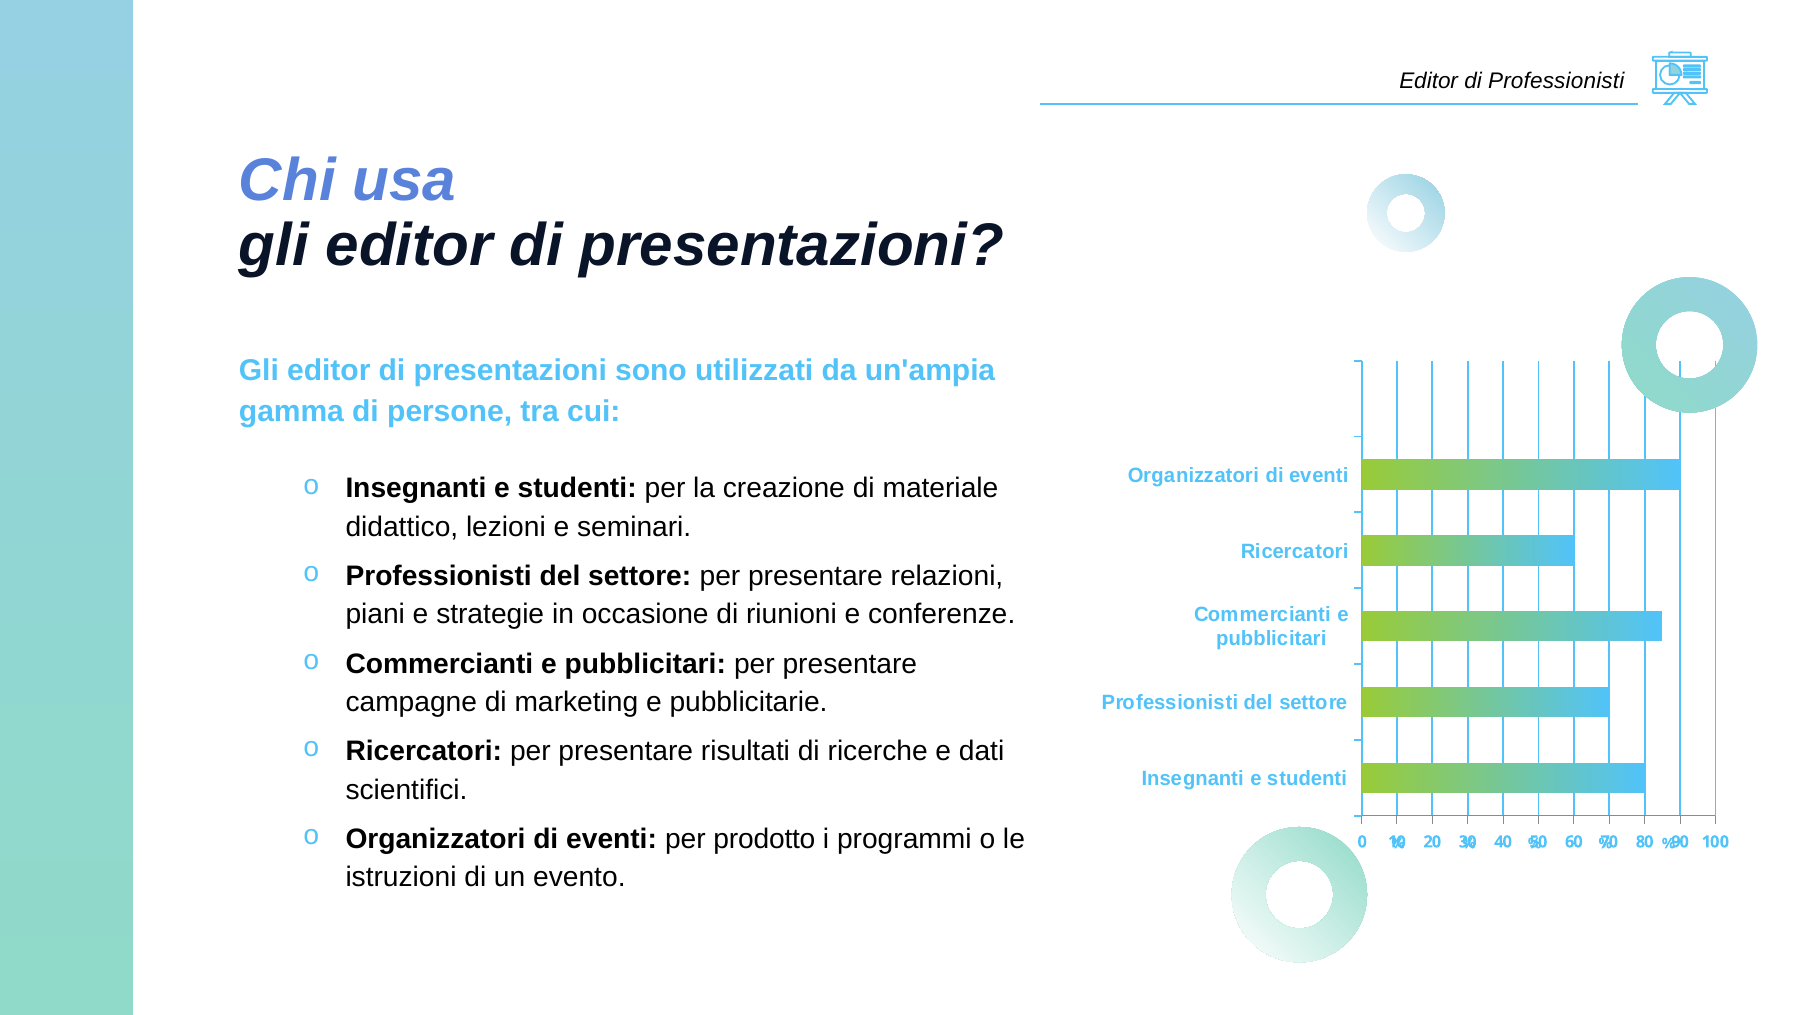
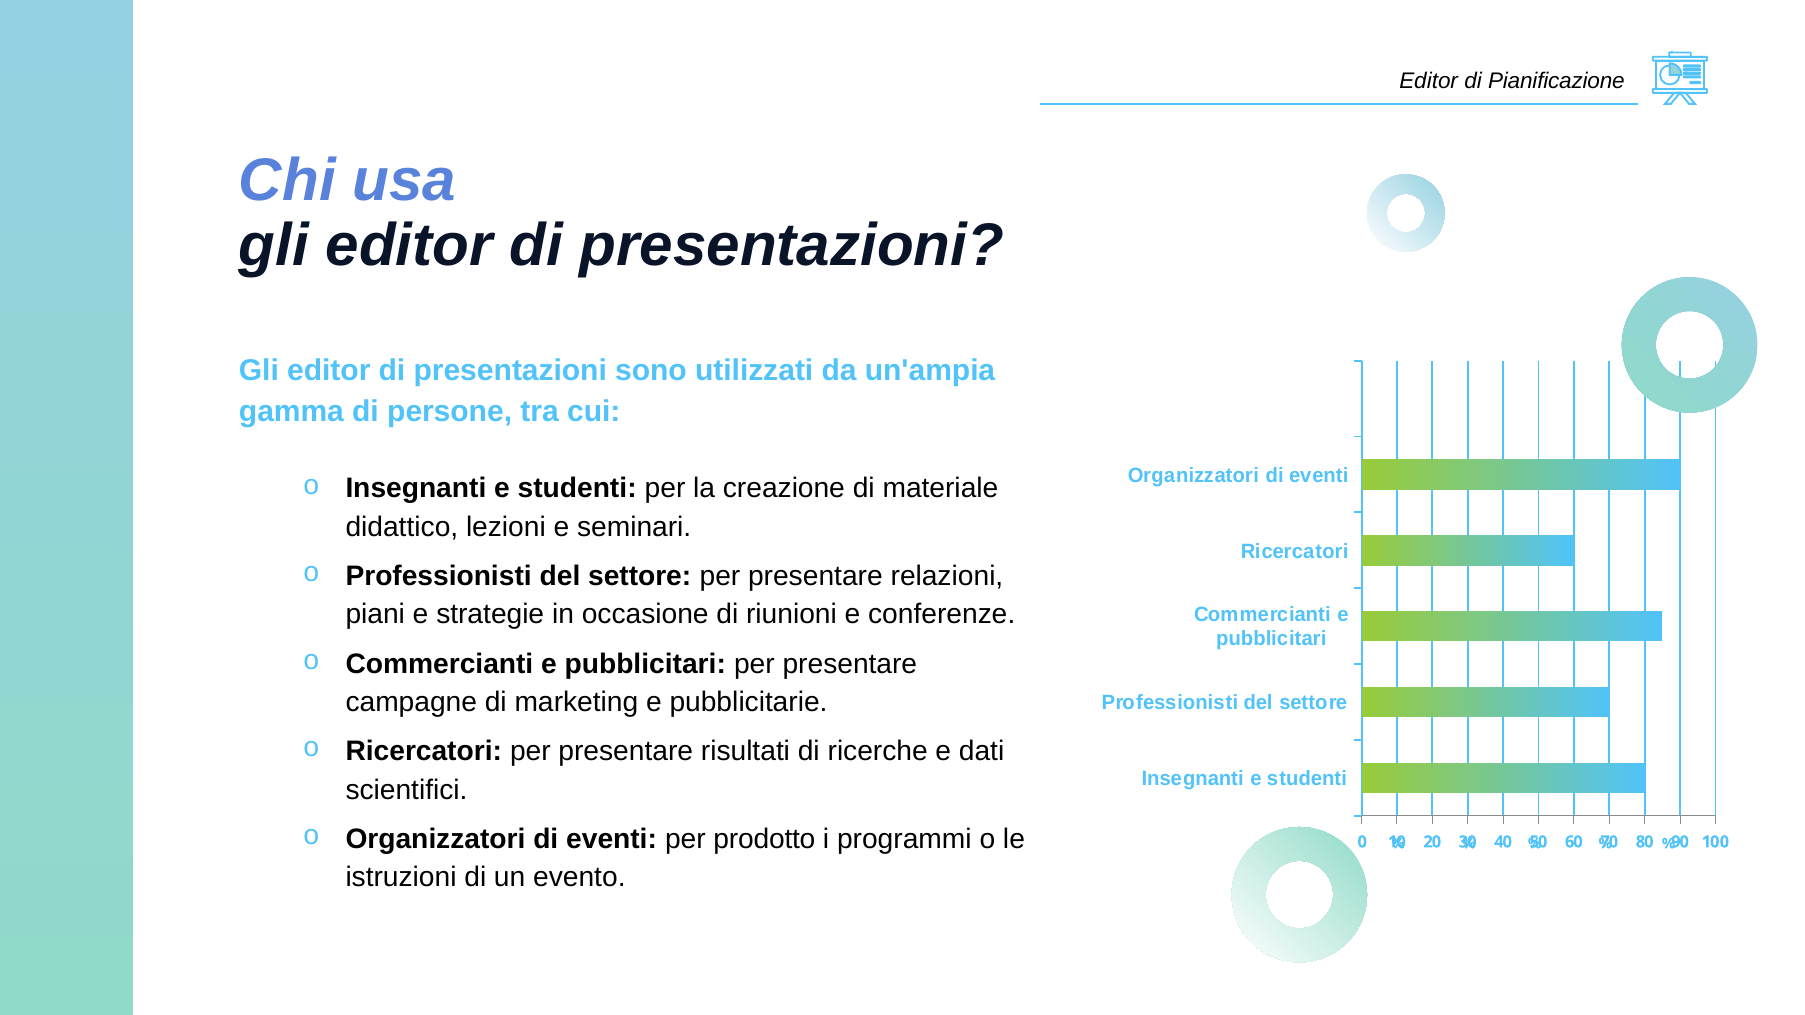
di Professionisti: Professionisti -> Pianificazione
